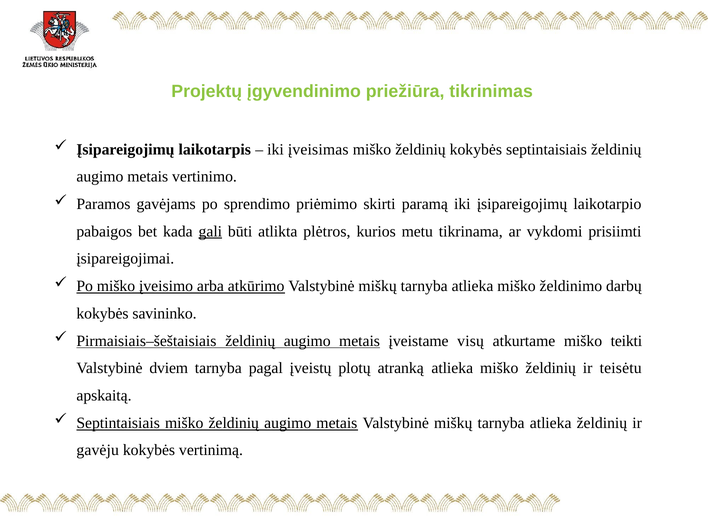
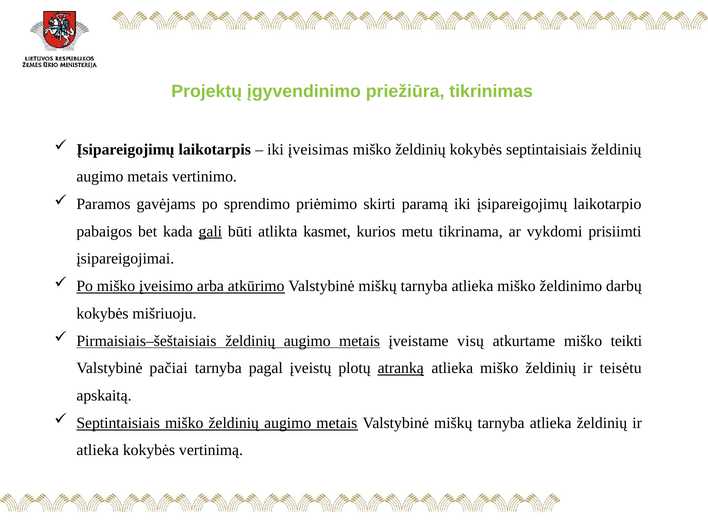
plėtros: plėtros -> kasmet
savininko: savininko -> mišriuoju
dviem: dviem -> pačiai
atranką underline: none -> present
gavėju at (98, 450): gavėju -> atlieka
